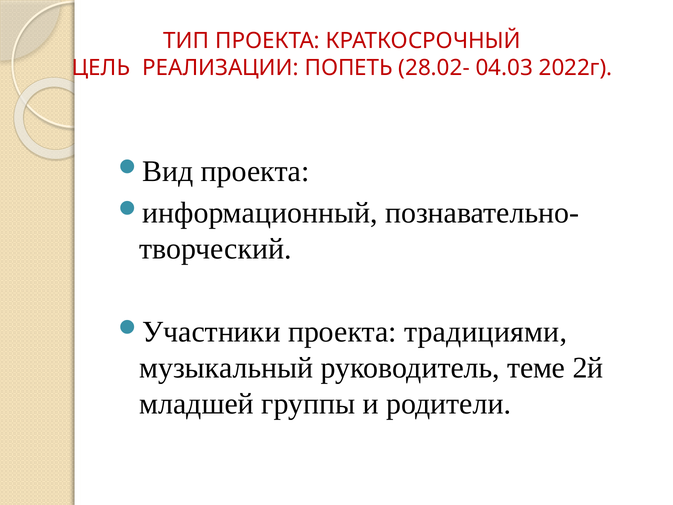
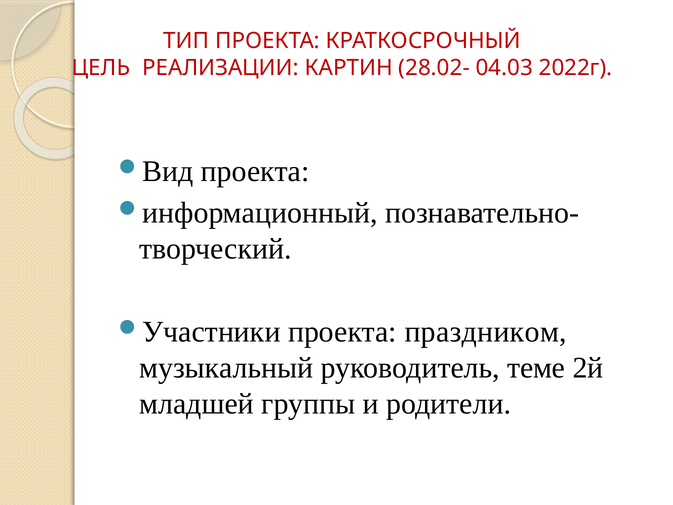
ПОПЕТЬ: ПОПЕТЬ -> КАРТИН
традициями: традициями -> праздником
